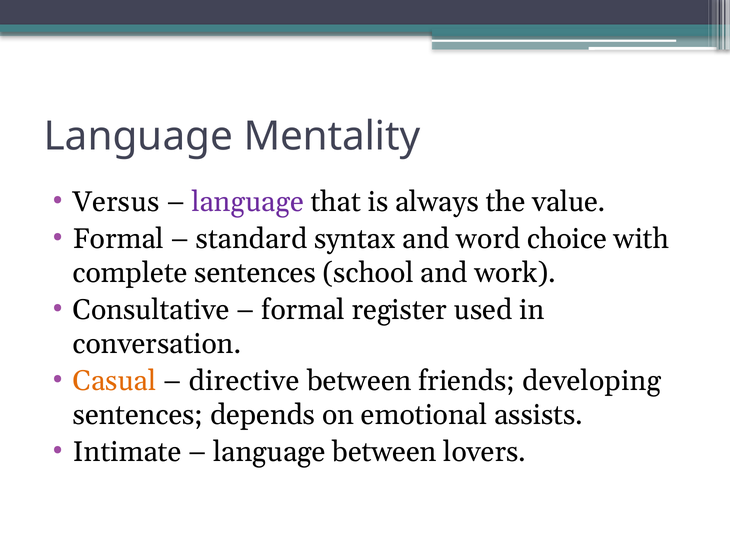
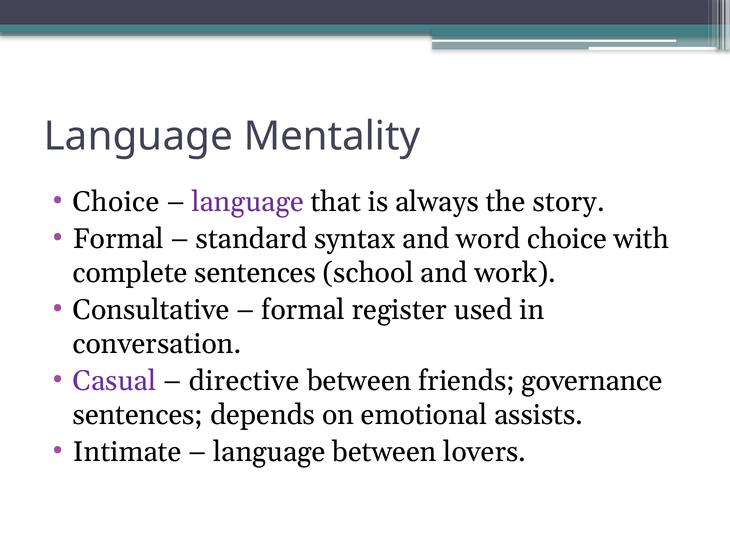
Versus at (116, 202): Versus -> Choice
value: value -> story
Casual colour: orange -> purple
developing: developing -> governance
